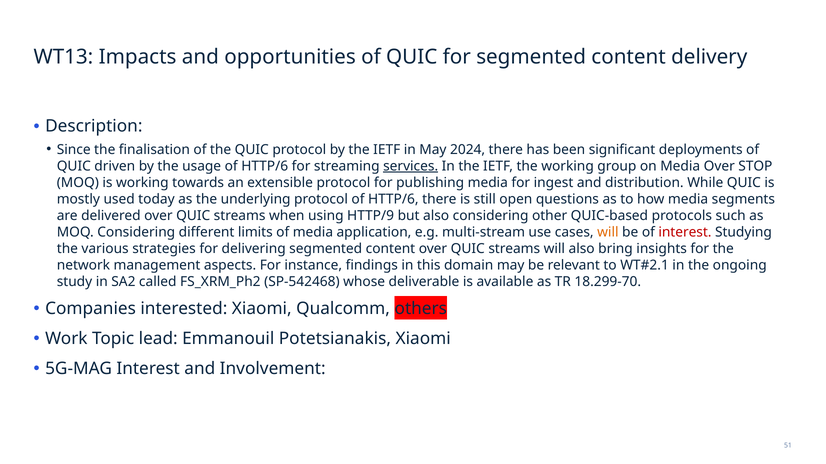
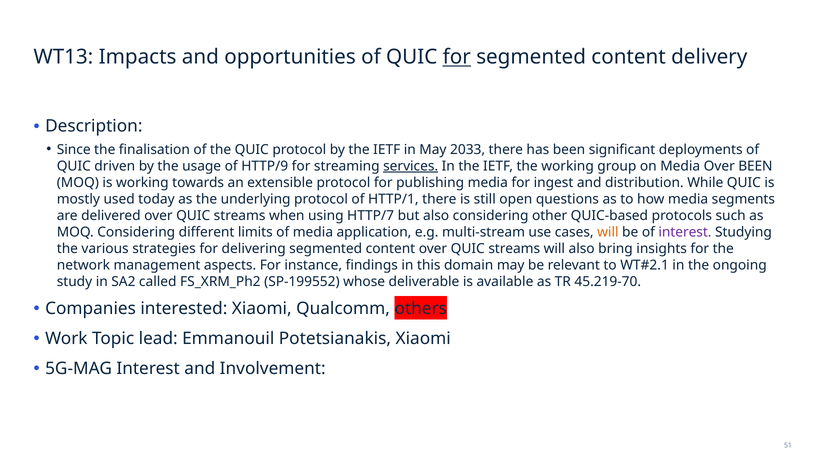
for at (457, 57) underline: none -> present
2024: 2024 -> 2033
usage of HTTP/6: HTTP/6 -> HTTP/9
Over STOP: STOP -> BEEN
protocol of HTTP/6: HTTP/6 -> HTTP/1
HTTP/9: HTTP/9 -> HTTP/7
interest at (685, 232) colour: red -> purple
SP-542468: SP-542468 -> SP-199552
18.299-70: 18.299-70 -> 45.219-70
